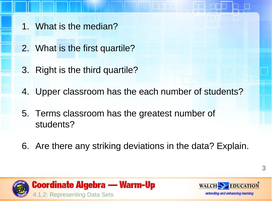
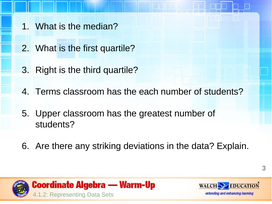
Upper: Upper -> Terms
Terms: Terms -> Upper
